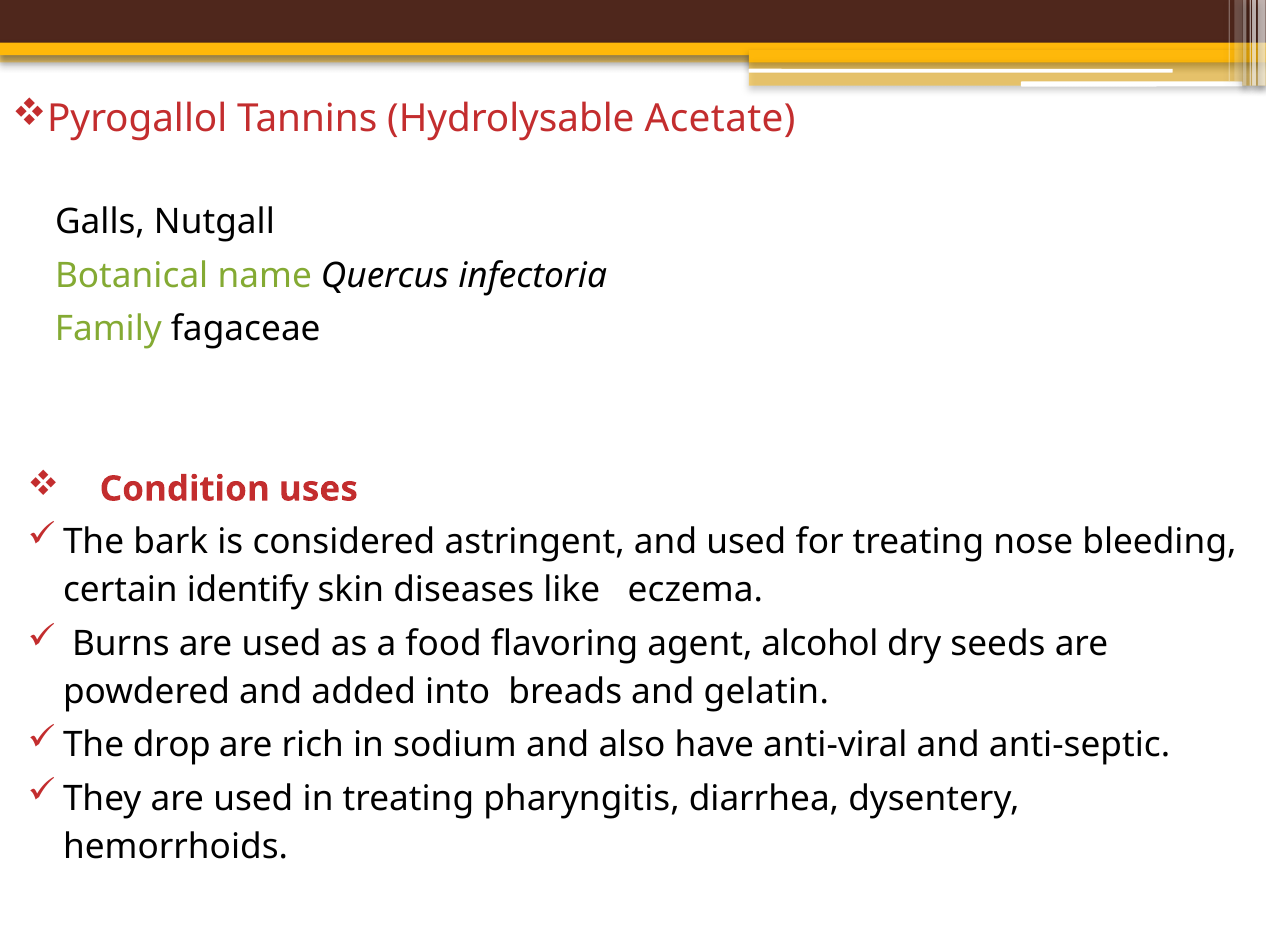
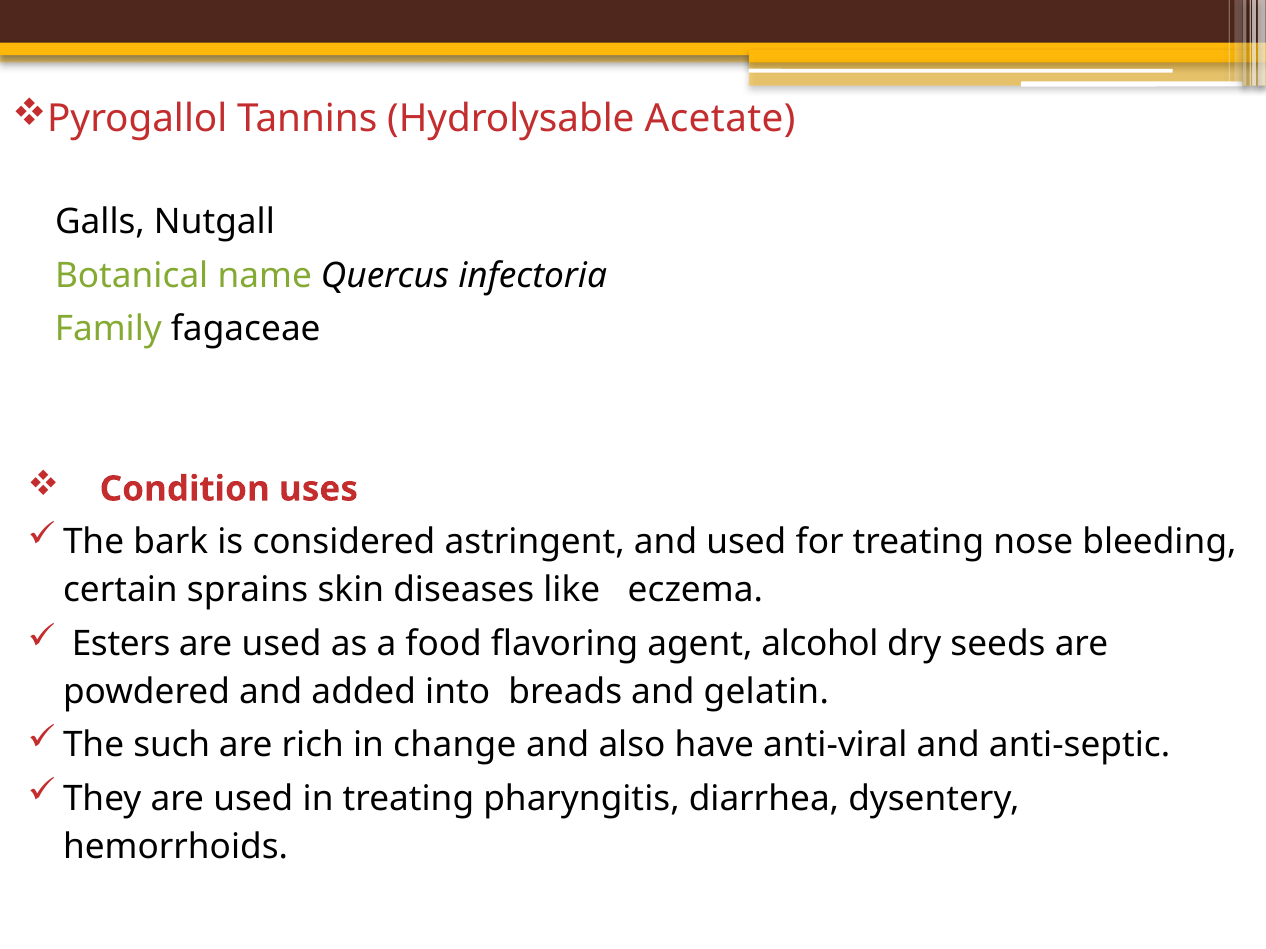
identify: identify -> sprains
Burns: Burns -> Esters
drop: drop -> such
sodium: sodium -> change
